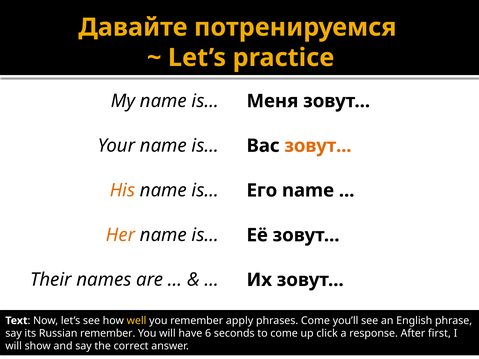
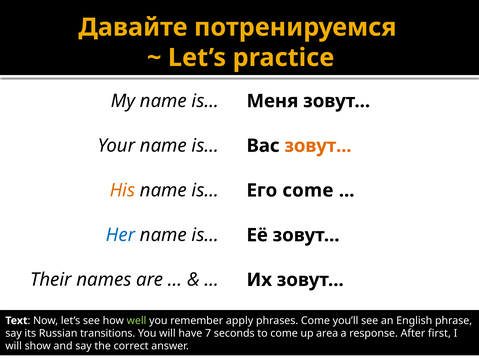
Его name: name -> come
Her colour: orange -> blue
well colour: yellow -> light green
Russian remember: remember -> transitions
6: 6 -> 7
click: click -> area
